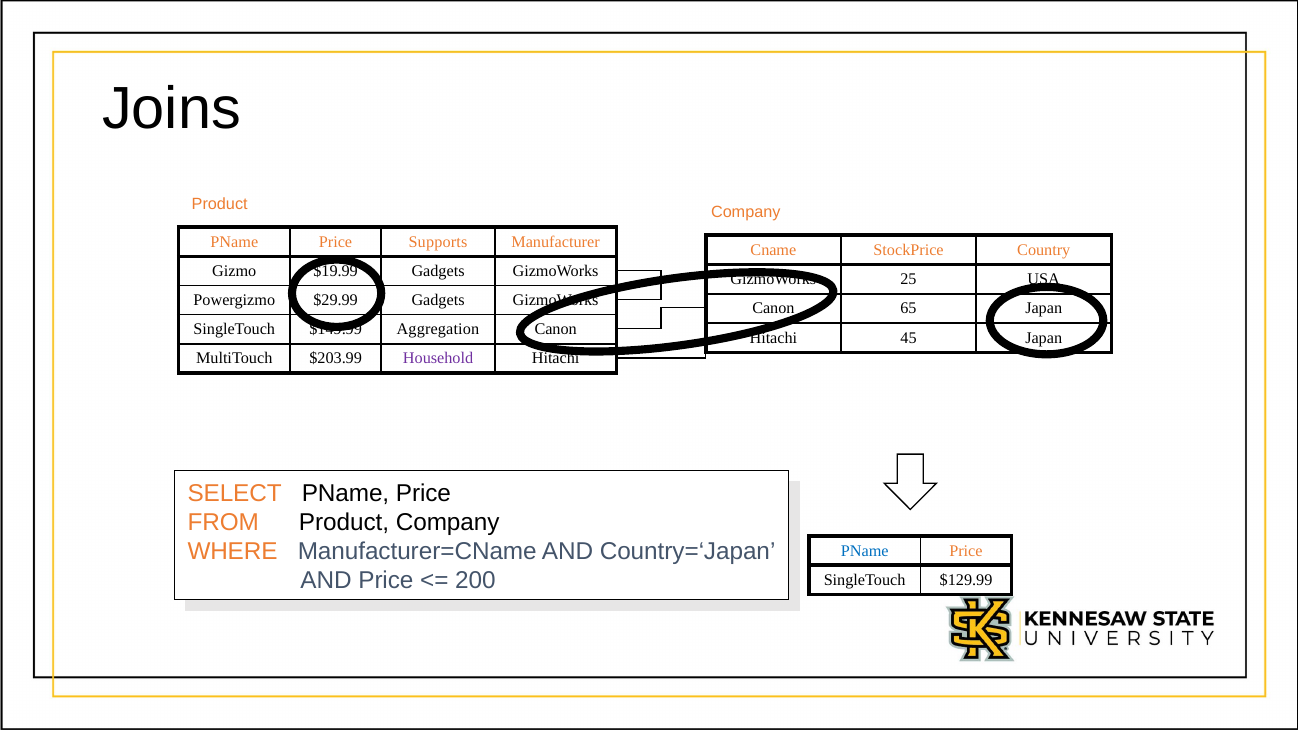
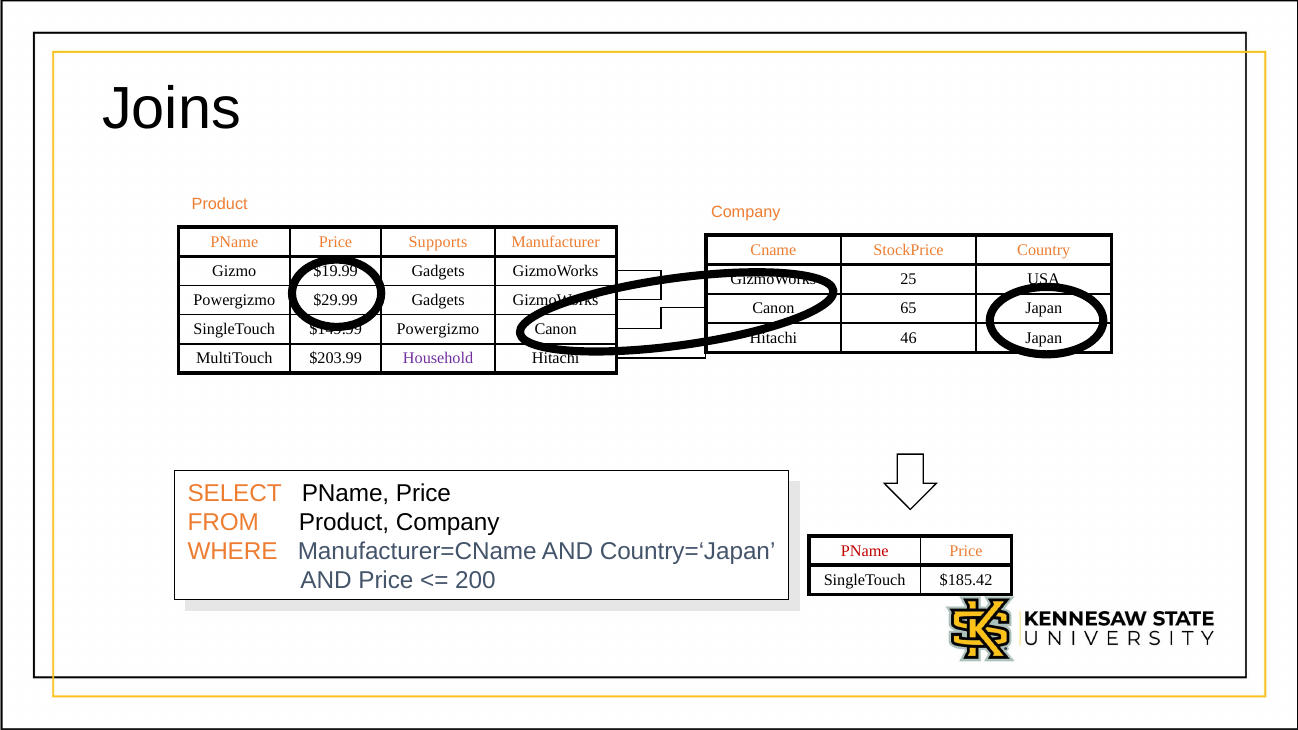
Aggregation at (438, 329): Aggregation -> Powergizmo
45: 45 -> 46
PName at (865, 551) colour: blue -> red
$129.99: $129.99 -> $185.42
